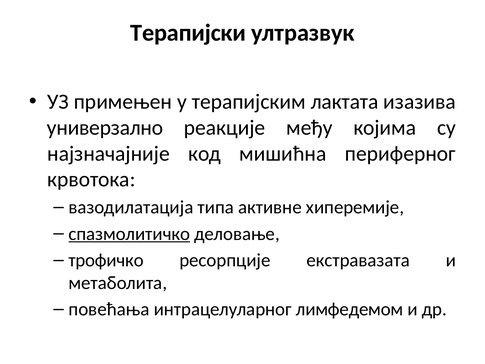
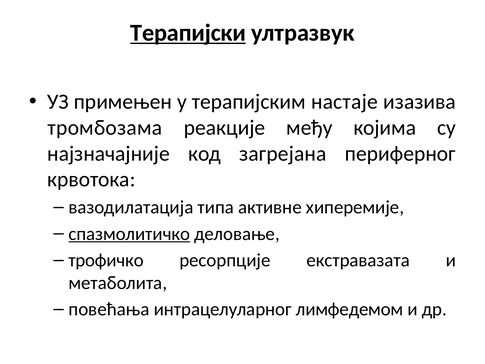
Терапијски underline: none -> present
лактата: лактата -> настаје
универзално: универзално -> тромбозама
мишићна: мишићна -> загрејана
